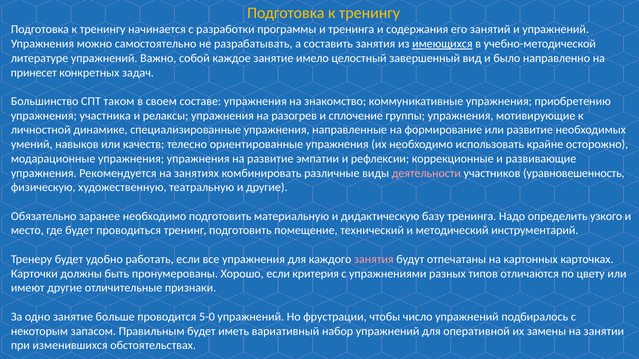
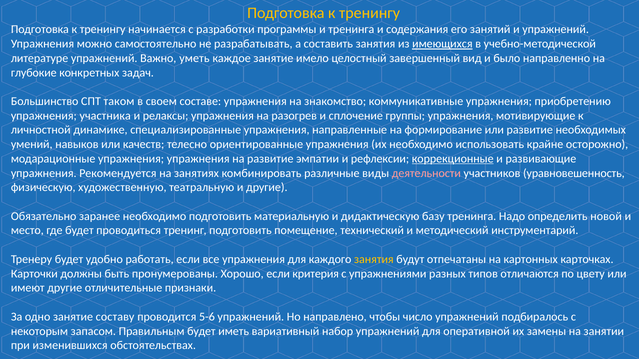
собой: собой -> уметь
принесет: принесет -> глубокие
коррекционные underline: none -> present
узкого: узкого -> новой
занятия at (374, 260) colour: pink -> yellow
больше: больше -> составу
5-0: 5-0 -> 5-6
фрустрации: фрустрации -> направлено
